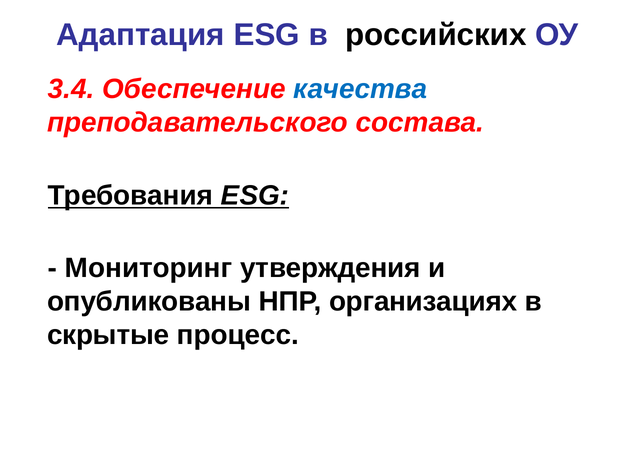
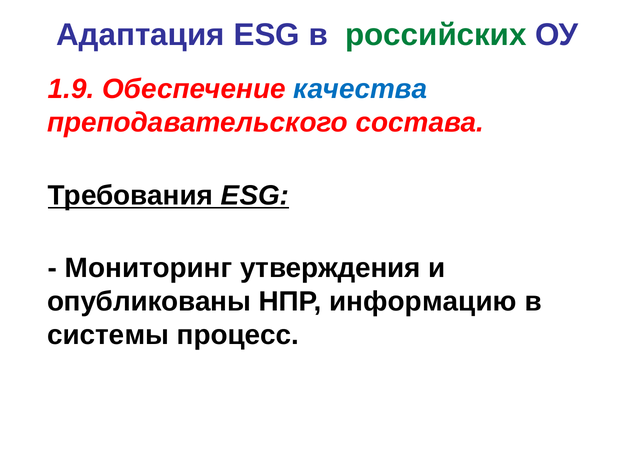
российских colour: black -> green
3.4: 3.4 -> 1.9
организациях: организациях -> информацию
скрытые: скрытые -> системы
